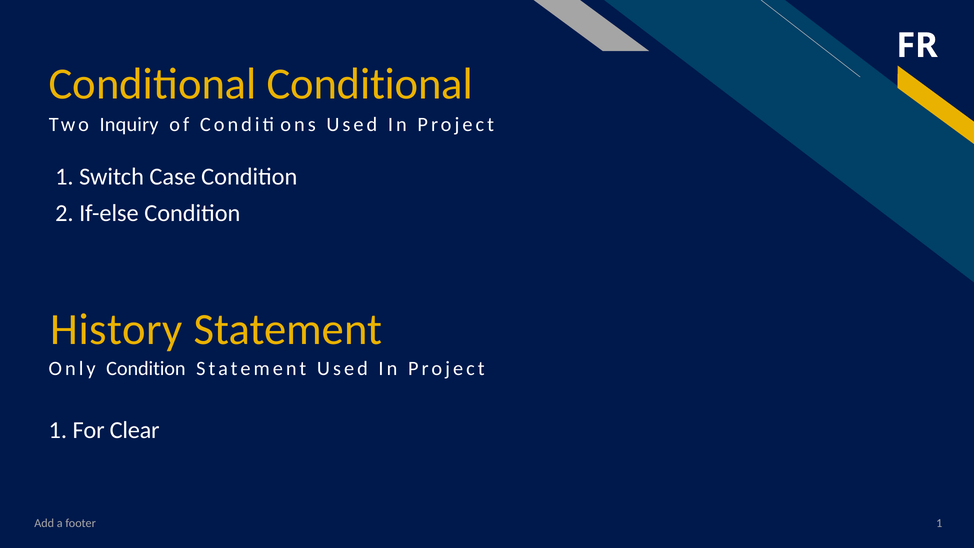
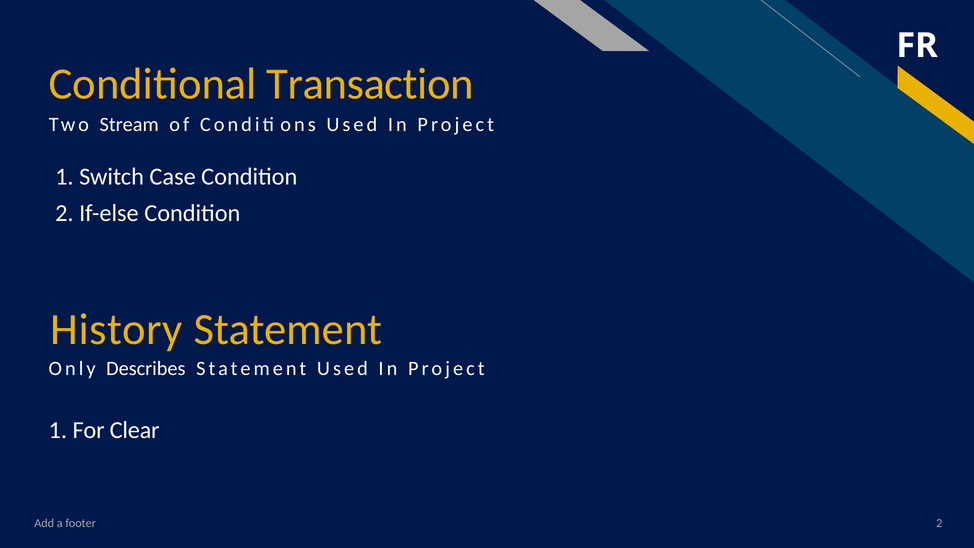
Conditional Conditional: Conditional -> Transaction
Inquiry: Inquiry -> Stream
Only Condition: Condition -> Describes
footer 1: 1 -> 2
